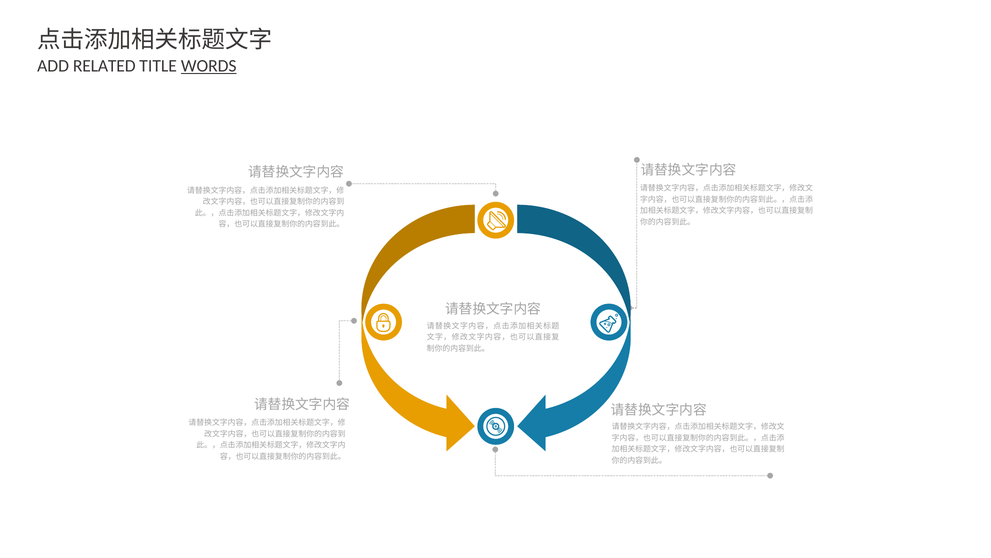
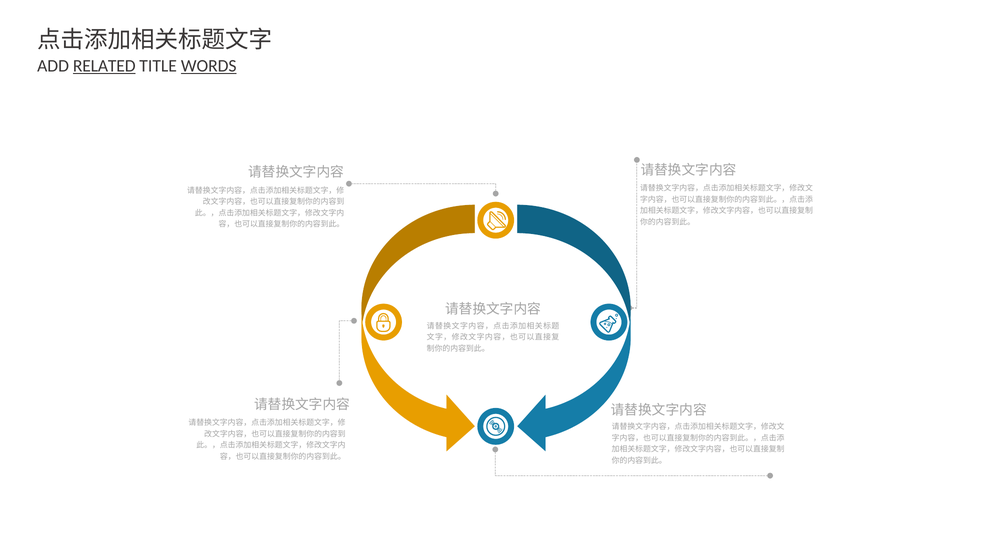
RELATED underline: none -> present
